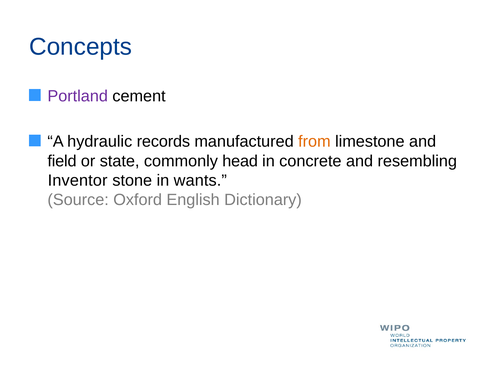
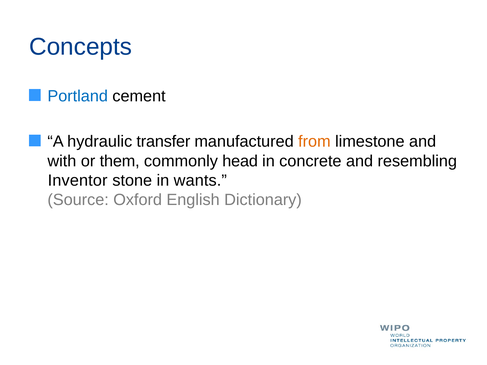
Portland colour: purple -> blue
records: records -> transfer
field: field -> with
state: state -> them
